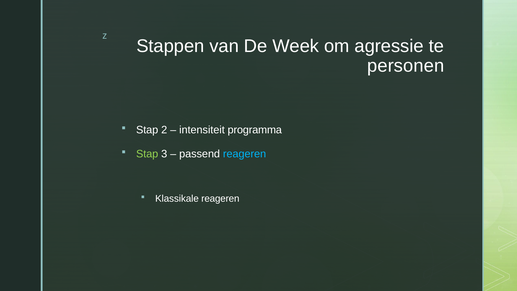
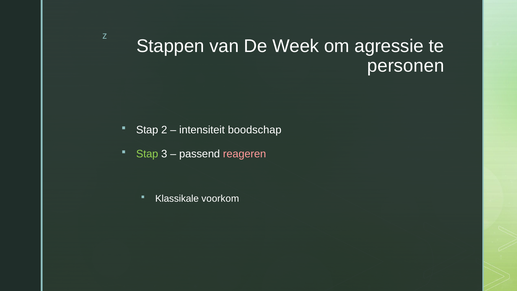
programma: programma -> boodschap
reageren at (245, 154) colour: light blue -> pink
Klassikale reageren: reageren -> voorkom
